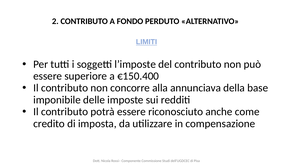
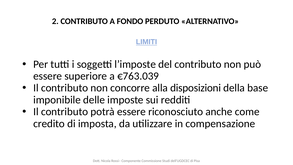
€150.400: €150.400 -> €763.039
annunciava: annunciava -> disposizioni
